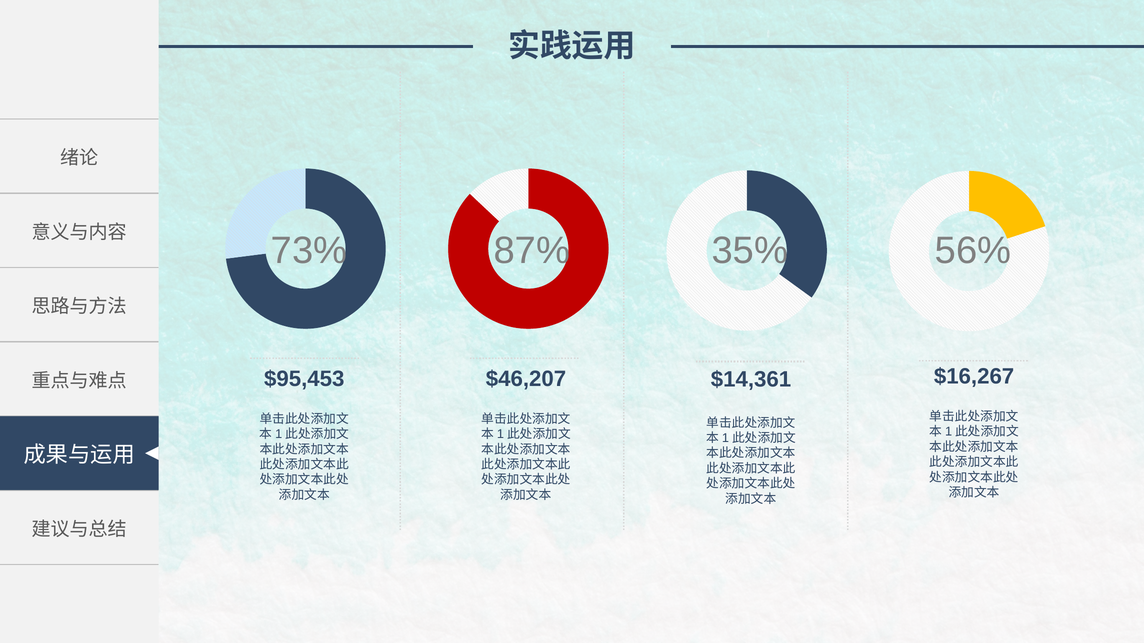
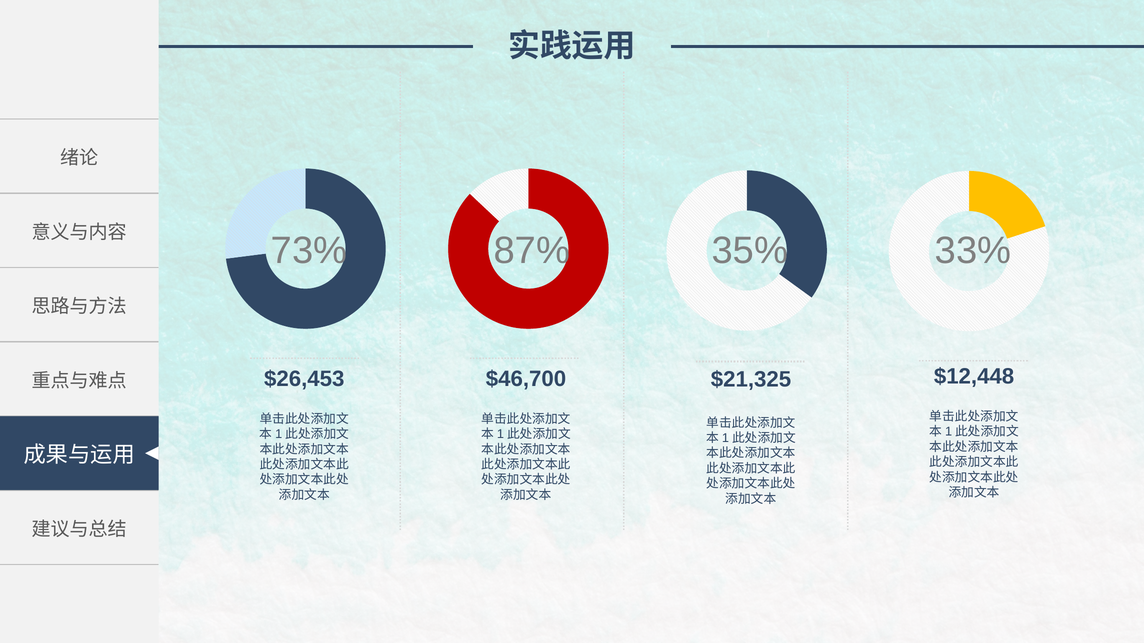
56%: 56% -> 33%
$16,267: $16,267 -> $12,448
$95,453: $95,453 -> $26,453
$46,207: $46,207 -> $46,700
$14,361: $14,361 -> $21,325
